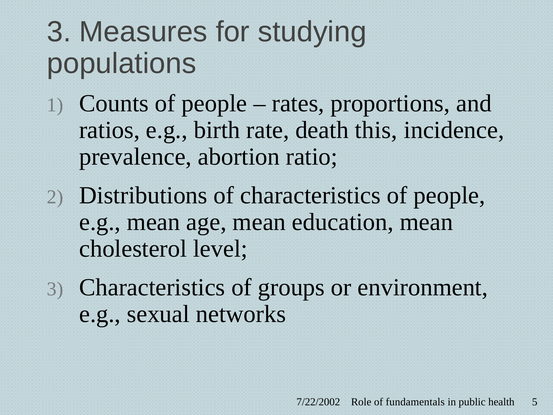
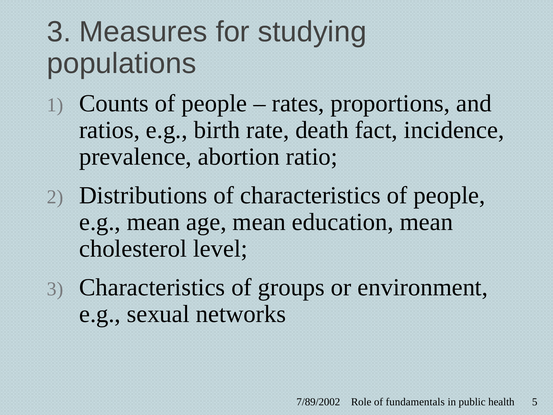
this: this -> fact
7/22/2002: 7/22/2002 -> 7/89/2002
